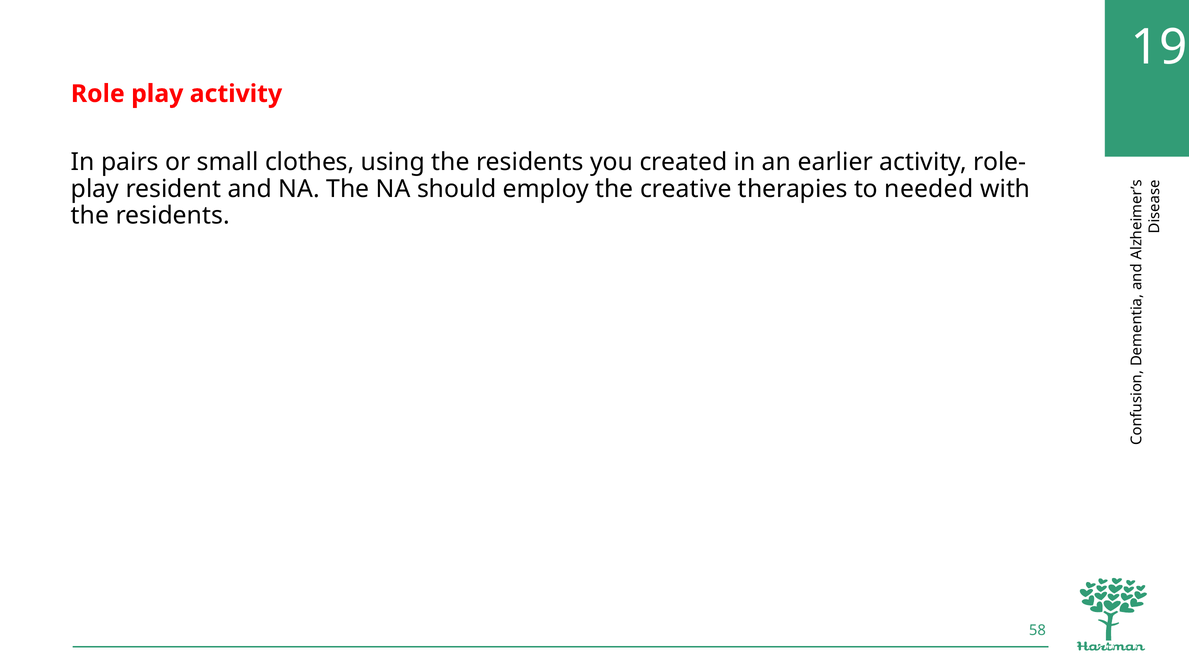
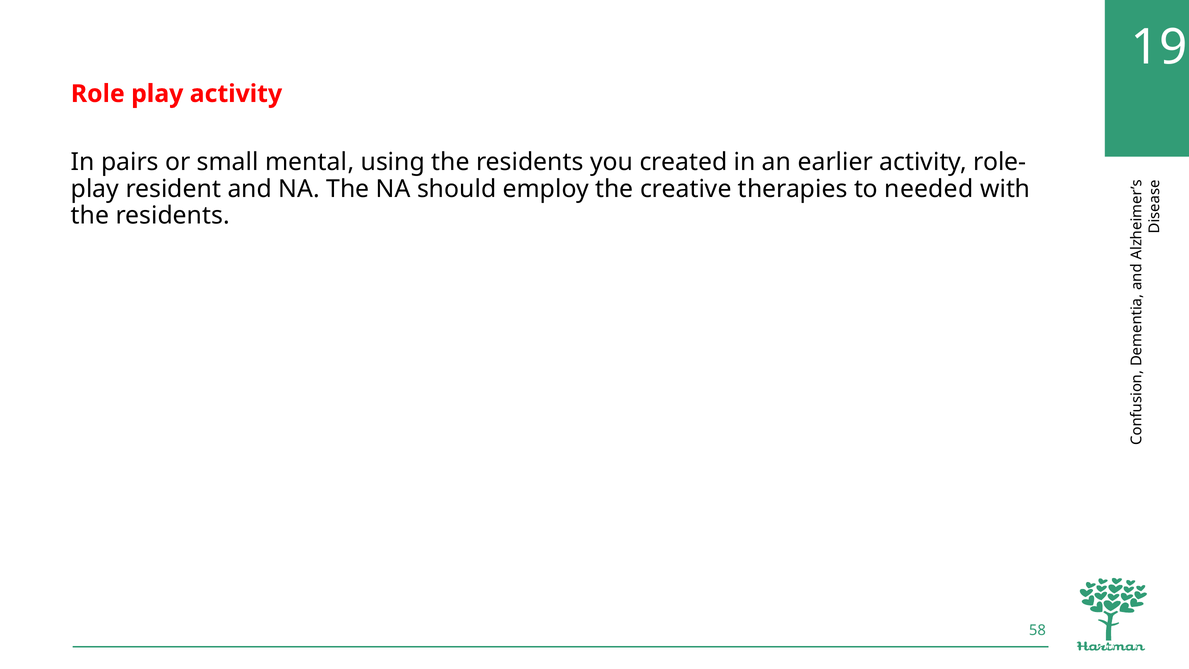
clothes: clothes -> mental
